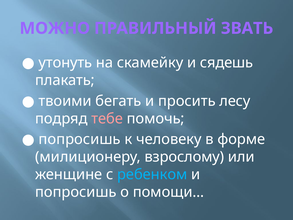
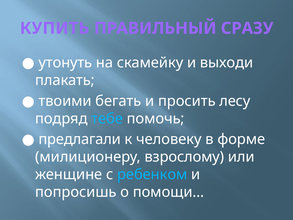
МОЖНО: МОЖНО -> КУПИТЬ
ЗВАТЬ: ЗВАТЬ -> СРАЗУ
сядешь: сядешь -> выходи
тебе colour: pink -> light blue
попросишь at (80, 139): попросишь -> предлагали
